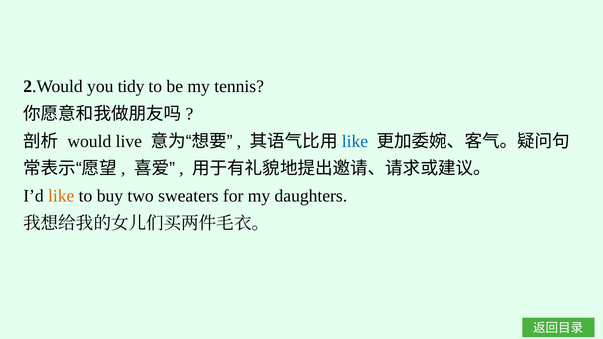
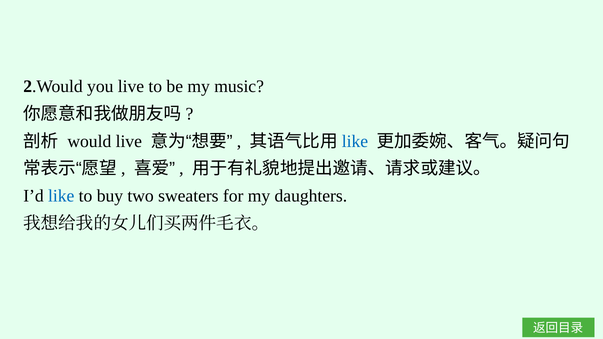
you tidy: tidy -> live
tennis: tennis -> music
like at (61, 196) colour: orange -> blue
